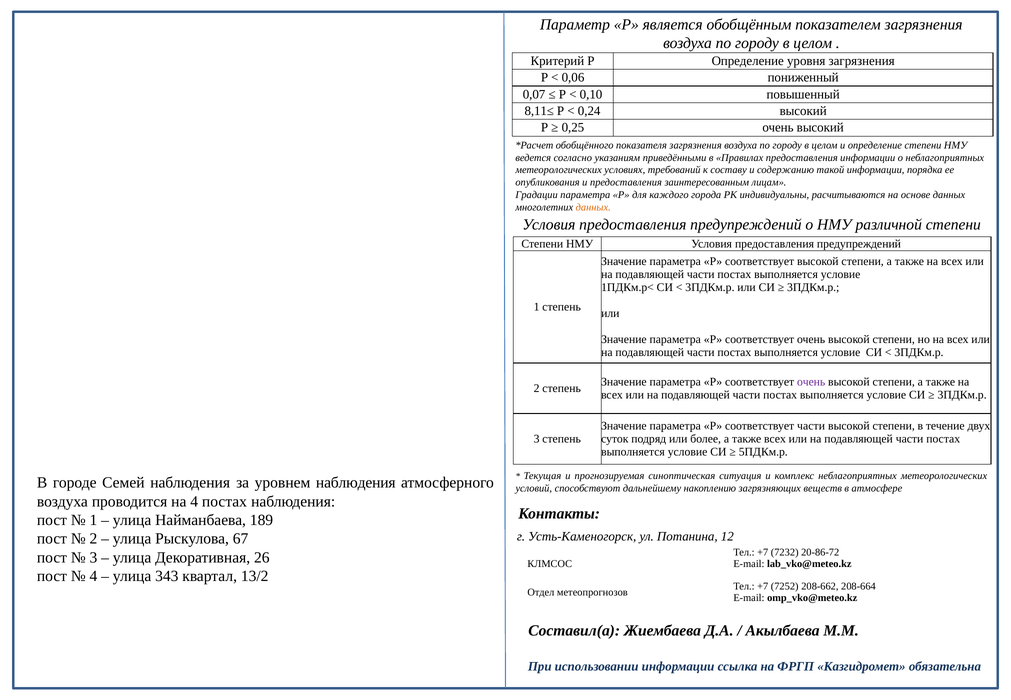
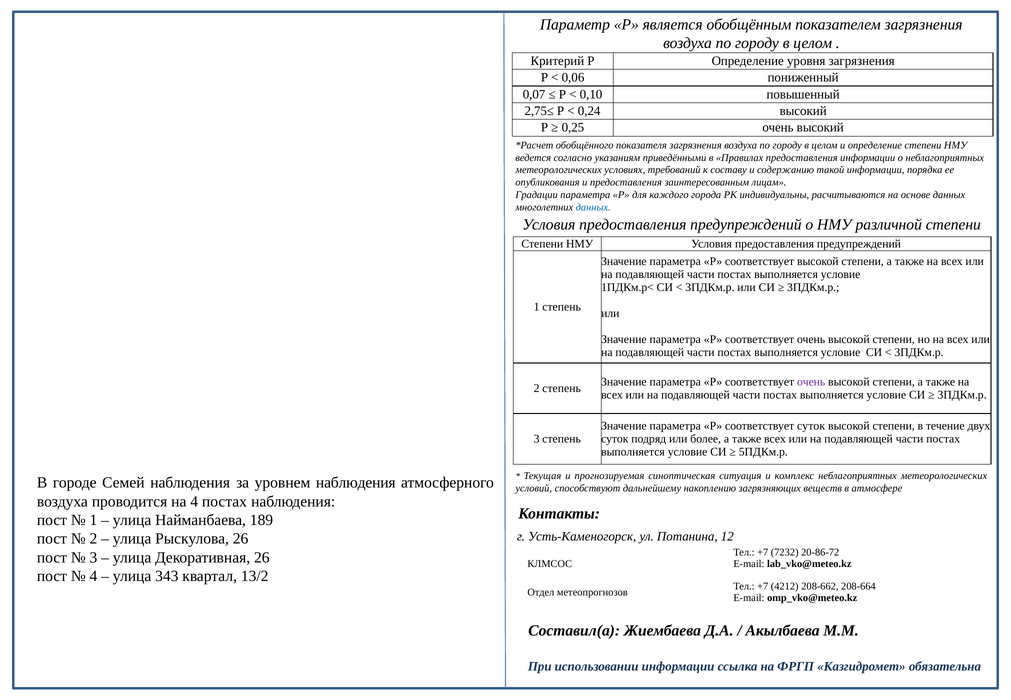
8,11≤: 8,11≤ -> 2,75≤
данных at (593, 207) colour: orange -> blue
соответствует части: части -> суток
Рыскулова 67: 67 -> 26
7252: 7252 -> 4212
